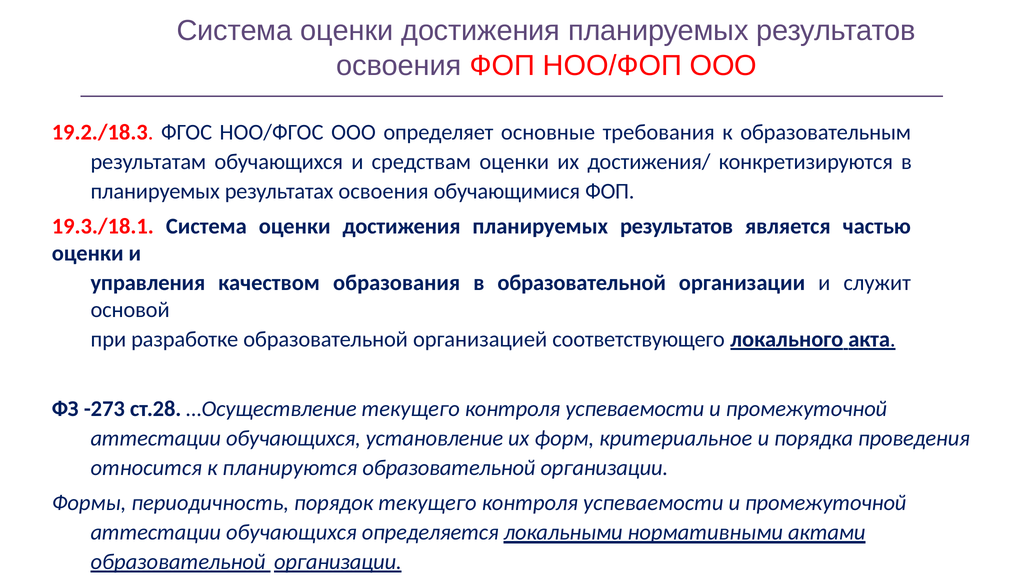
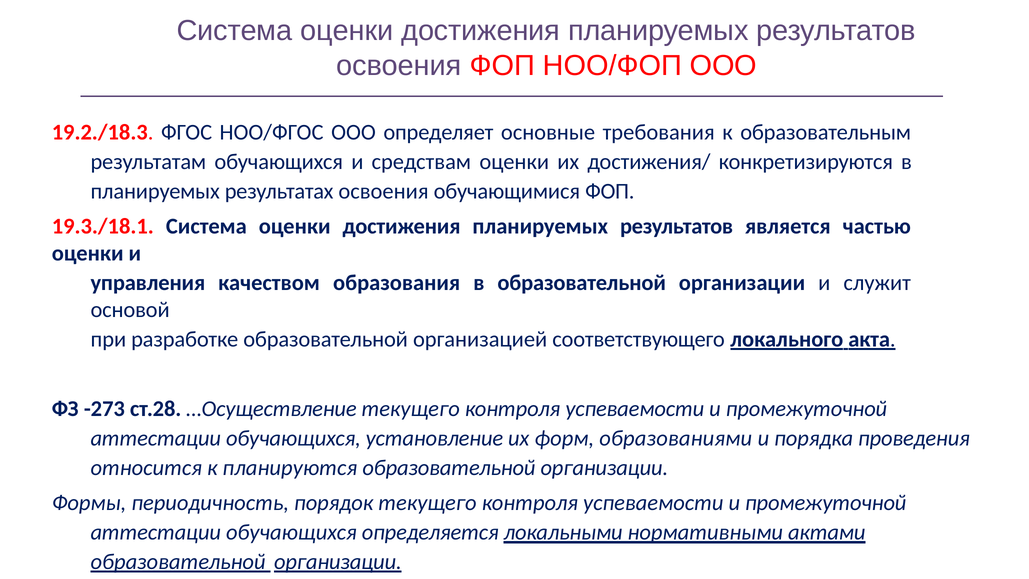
критериальное: критериальное -> образованиями
